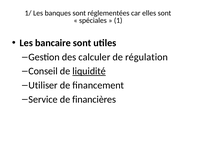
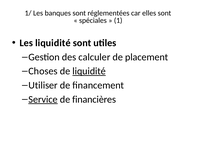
Les bancaire: bancaire -> liquidité
régulation: régulation -> placement
Conseil: Conseil -> Choses
Service underline: none -> present
